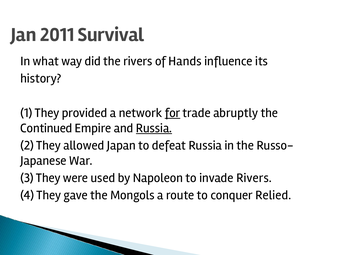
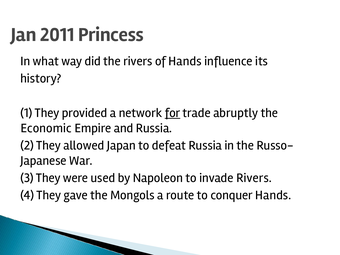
Survival: Survival -> Princess
Continued: Continued -> Economic
Russia at (154, 128) underline: present -> none
conquer Relied: Relied -> Hands
